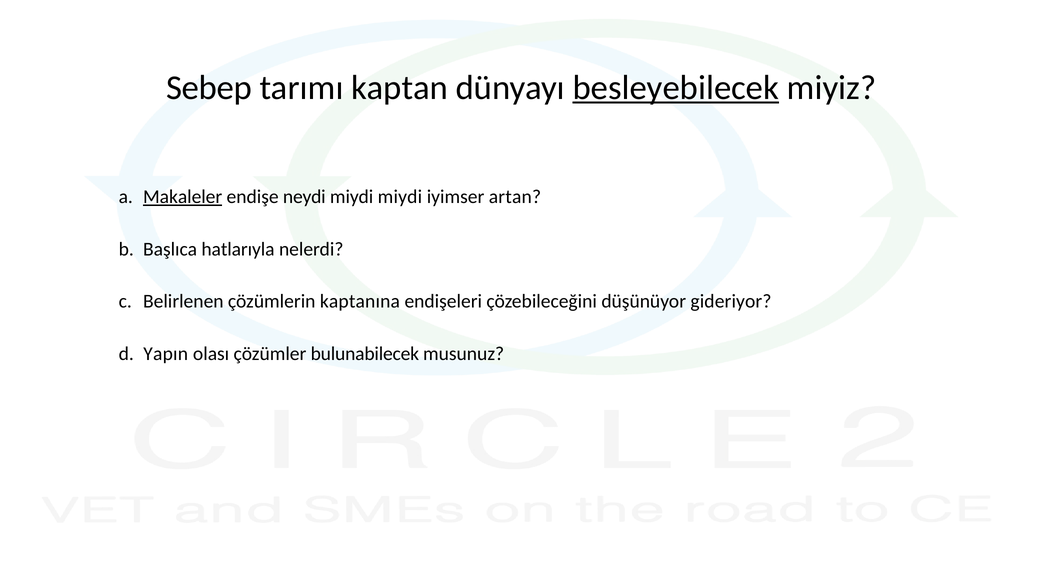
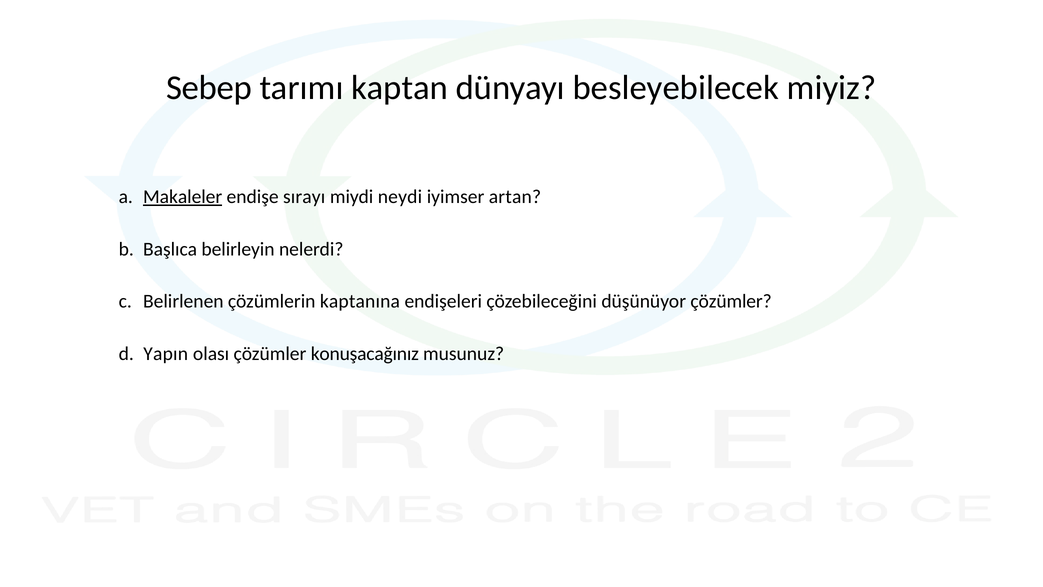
besleyebilecek underline: present -> none
neydi: neydi -> sırayı
miydi miydi: miydi -> neydi
hatlarıyla: hatlarıyla -> belirleyin
düşünüyor gideriyor: gideriyor -> çözümler
bulunabilecek: bulunabilecek -> konuşacağınız
